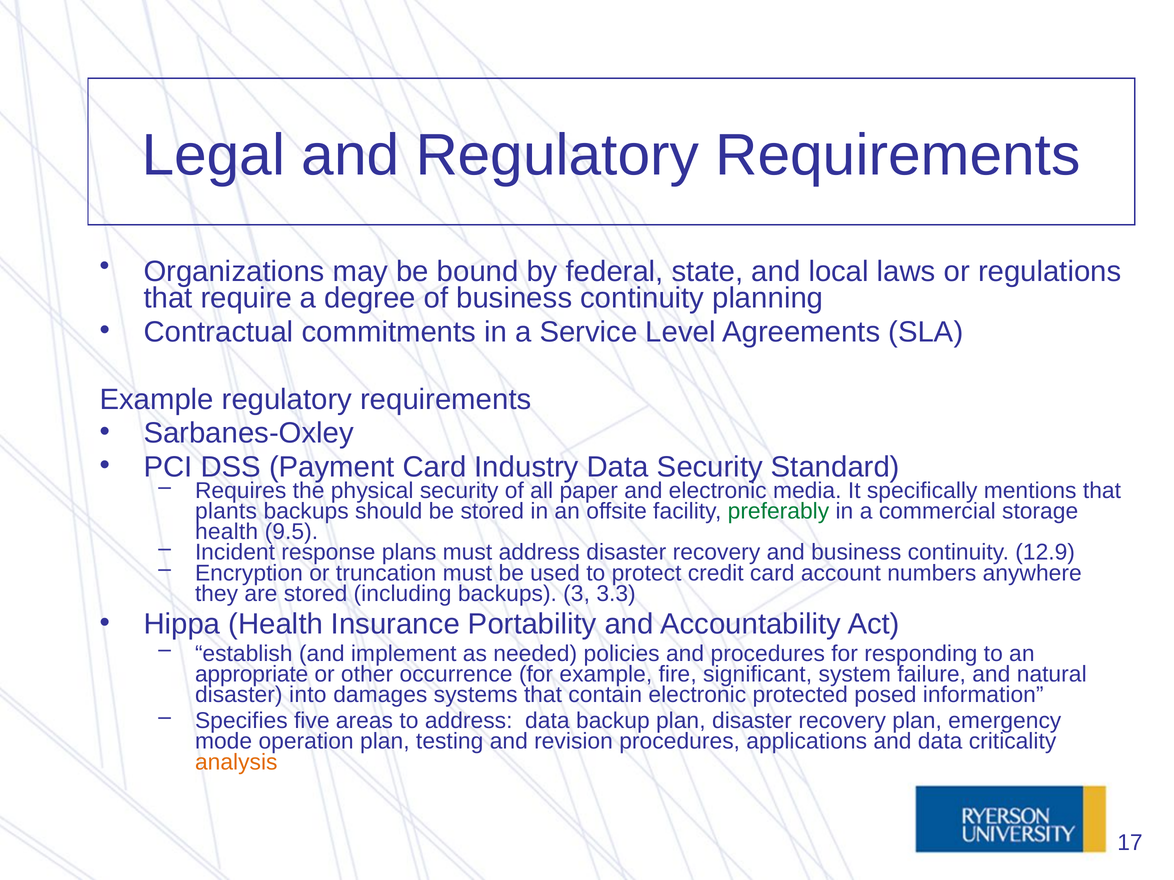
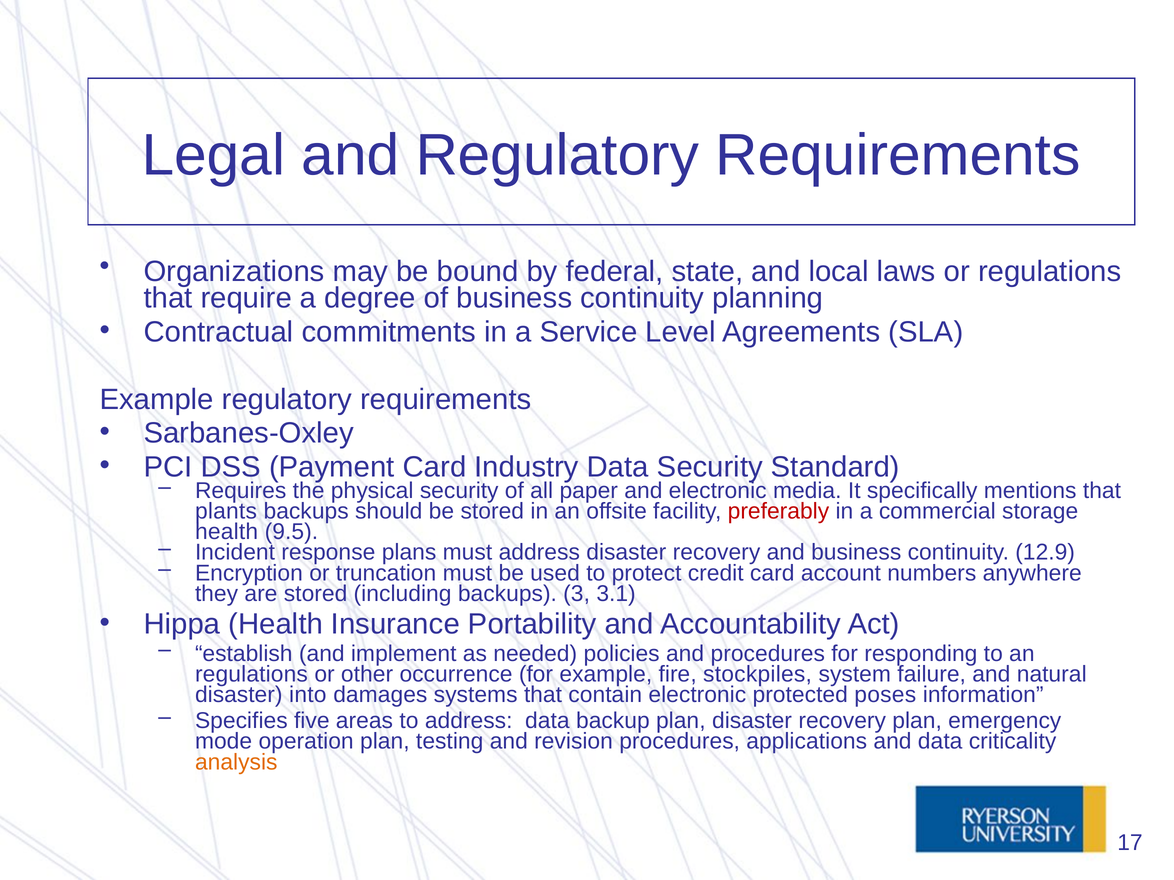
preferably colour: green -> red
3.3: 3.3 -> 3.1
appropriate at (252, 674): appropriate -> regulations
significant: significant -> stockpiles
posed: posed -> poses
